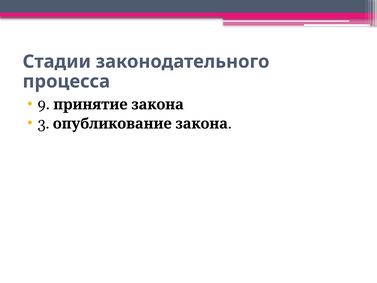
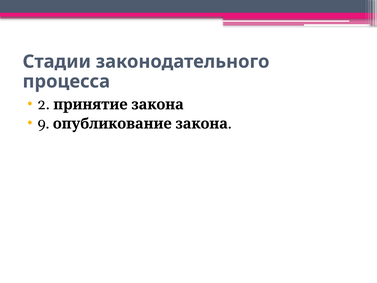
9: 9 -> 2
3: 3 -> 9
